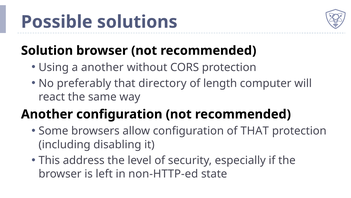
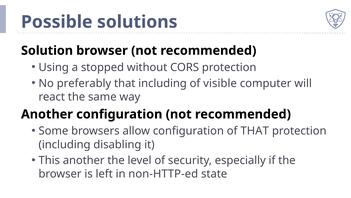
a another: another -> stopped
that directory: directory -> including
length: length -> visible
This address: address -> another
